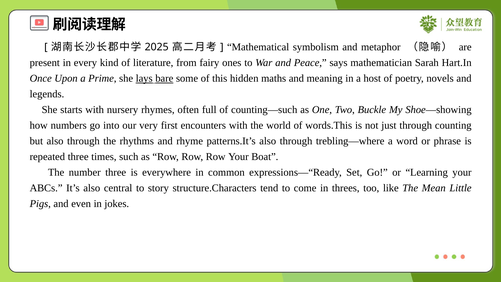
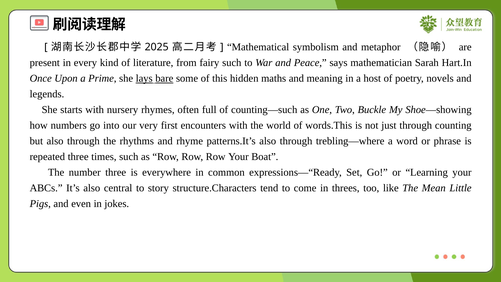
fairy ones: ones -> such
